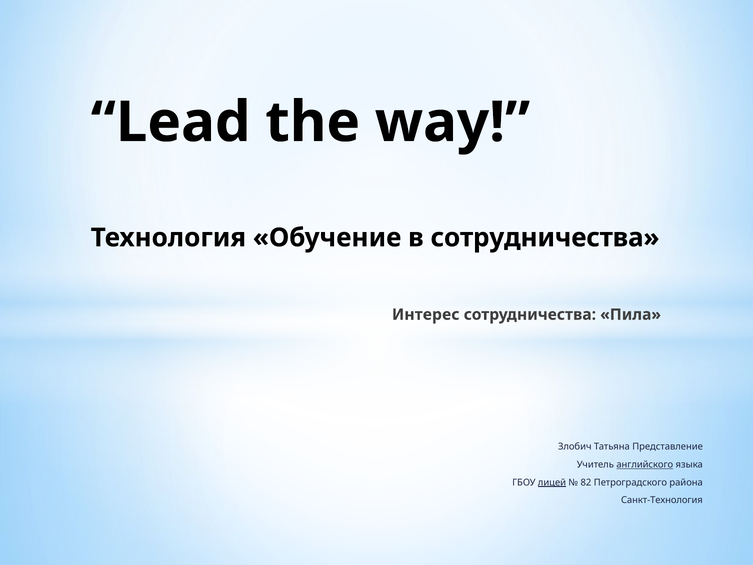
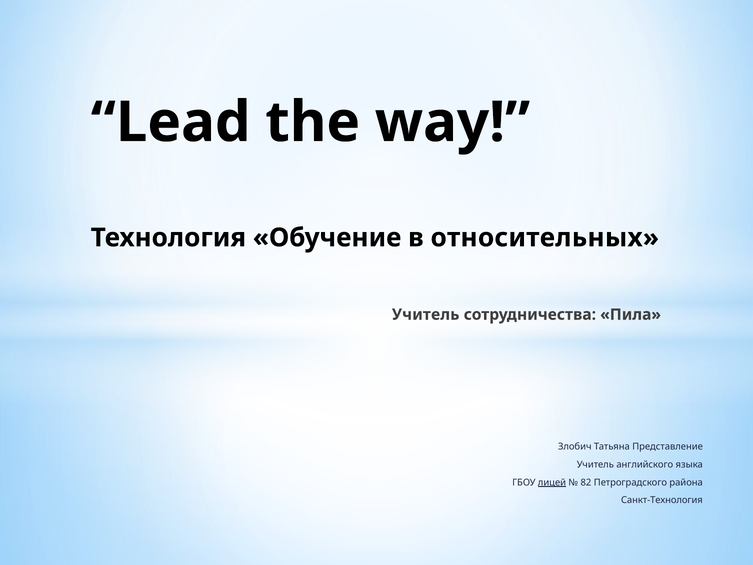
в сотрудничества: сотрудничества -> относительных
Интерес at (426, 314): Интерес -> Учитель
английского underline: present -> none
